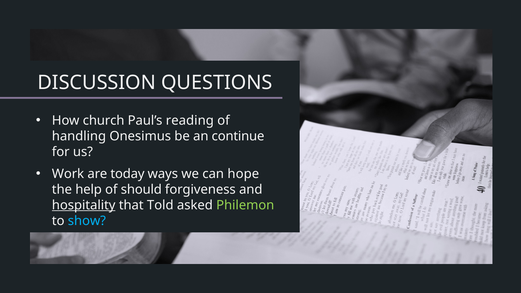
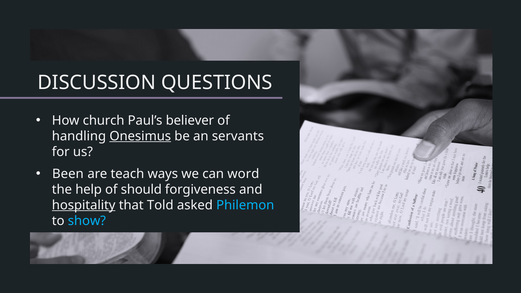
reading: reading -> believer
Onesimus underline: none -> present
continue: continue -> servants
Work: Work -> Been
today: today -> teach
hope: hope -> word
Philemon colour: light green -> light blue
